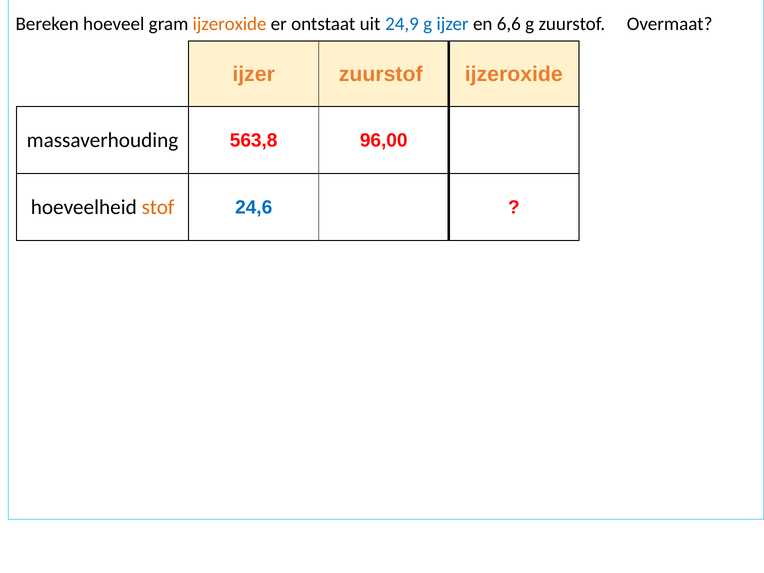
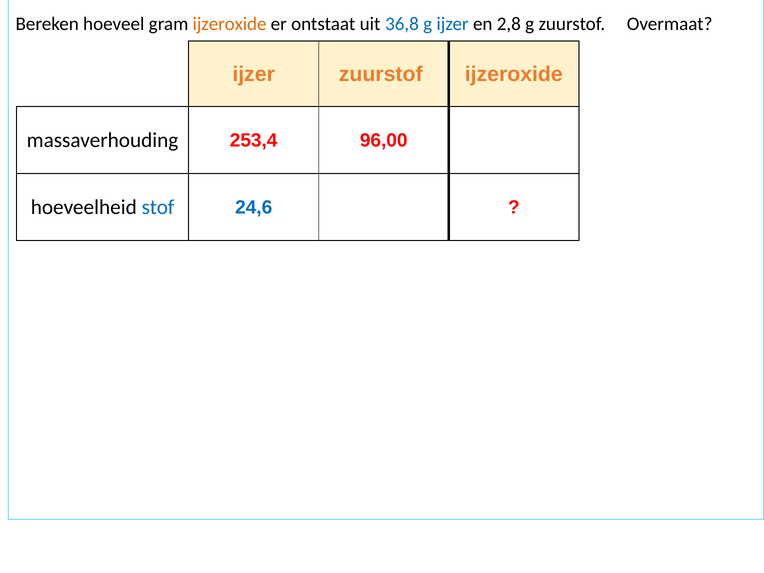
24,9: 24,9 -> 36,8
6,6: 6,6 -> 2,8
563,8: 563,8 -> 253,4
stof colour: orange -> blue
